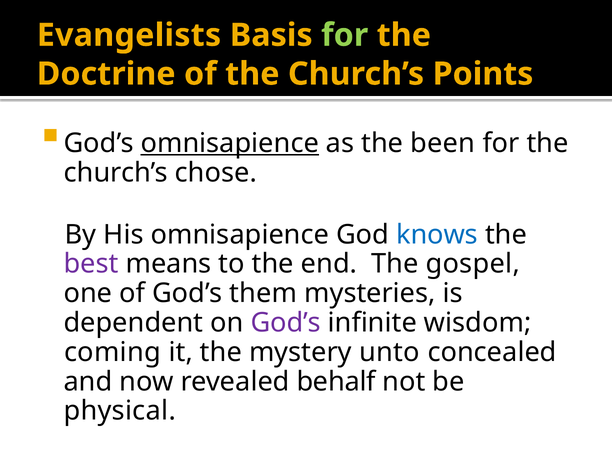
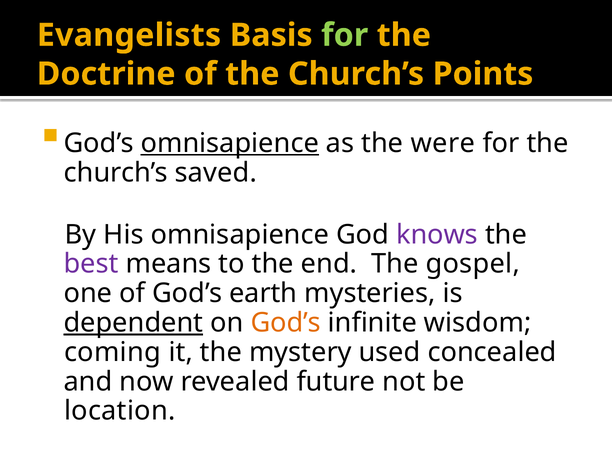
been: been -> were
chose: chose -> saved
knows colour: blue -> purple
them: them -> earth
dependent underline: none -> present
God’s at (286, 323) colour: purple -> orange
unto: unto -> used
behalf: behalf -> future
physical: physical -> location
